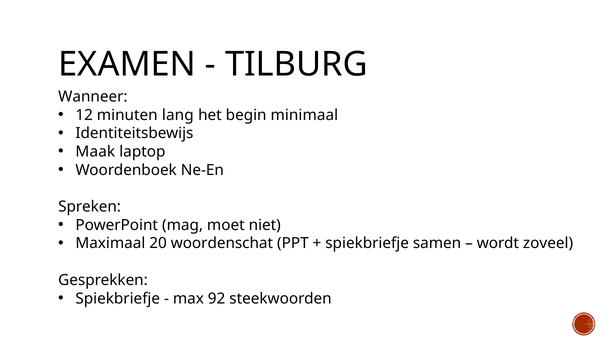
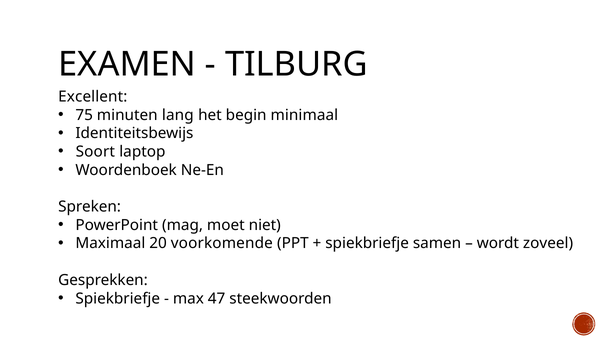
Wanneer: Wanneer -> Excellent
12: 12 -> 75
Maak: Maak -> Soort
woordenschat: woordenschat -> voorkomende
92: 92 -> 47
